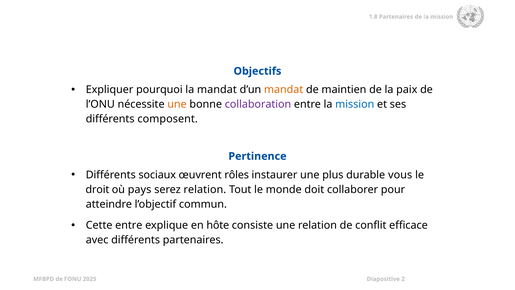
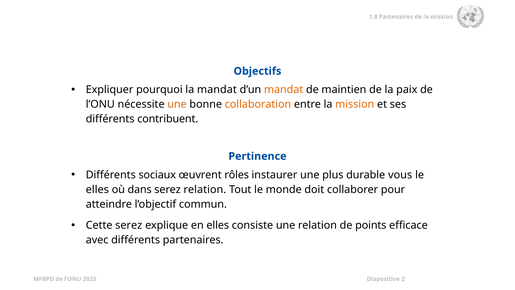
collaboration colour: purple -> orange
mission at (355, 104) colour: blue -> orange
composent: composent -> contribuent
droit at (97, 189): droit -> elles
pays: pays -> dans
Cette entre: entre -> serez
en hôte: hôte -> elles
conflit: conflit -> points
